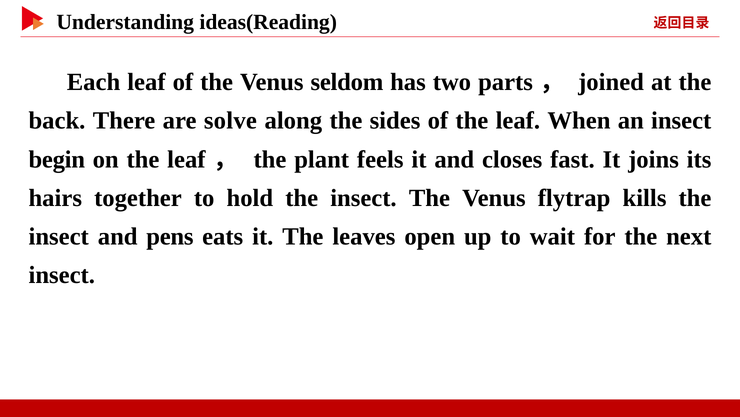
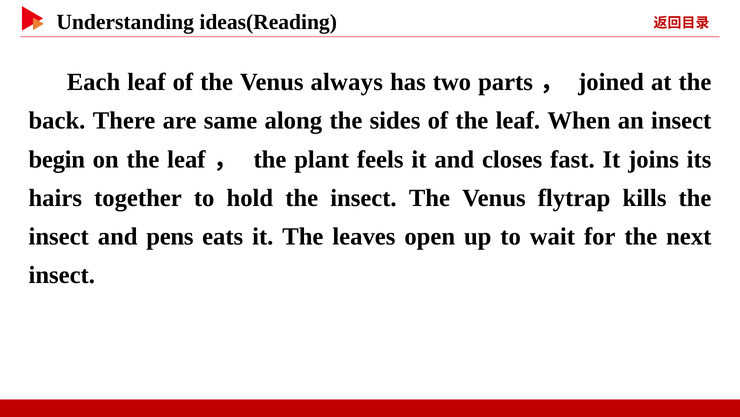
seldom: seldom -> always
solve: solve -> same
